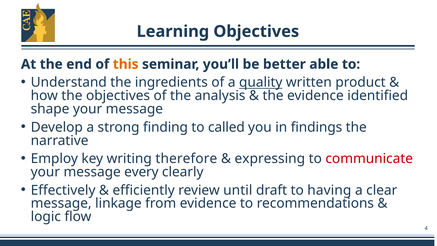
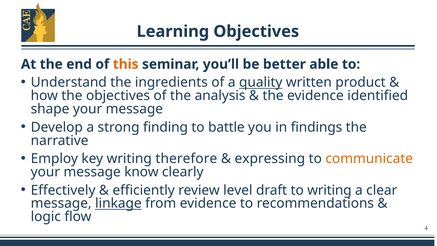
called: called -> battle
communicate colour: red -> orange
every: every -> know
until: until -> level
to having: having -> writing
linkage underline: none -> present
